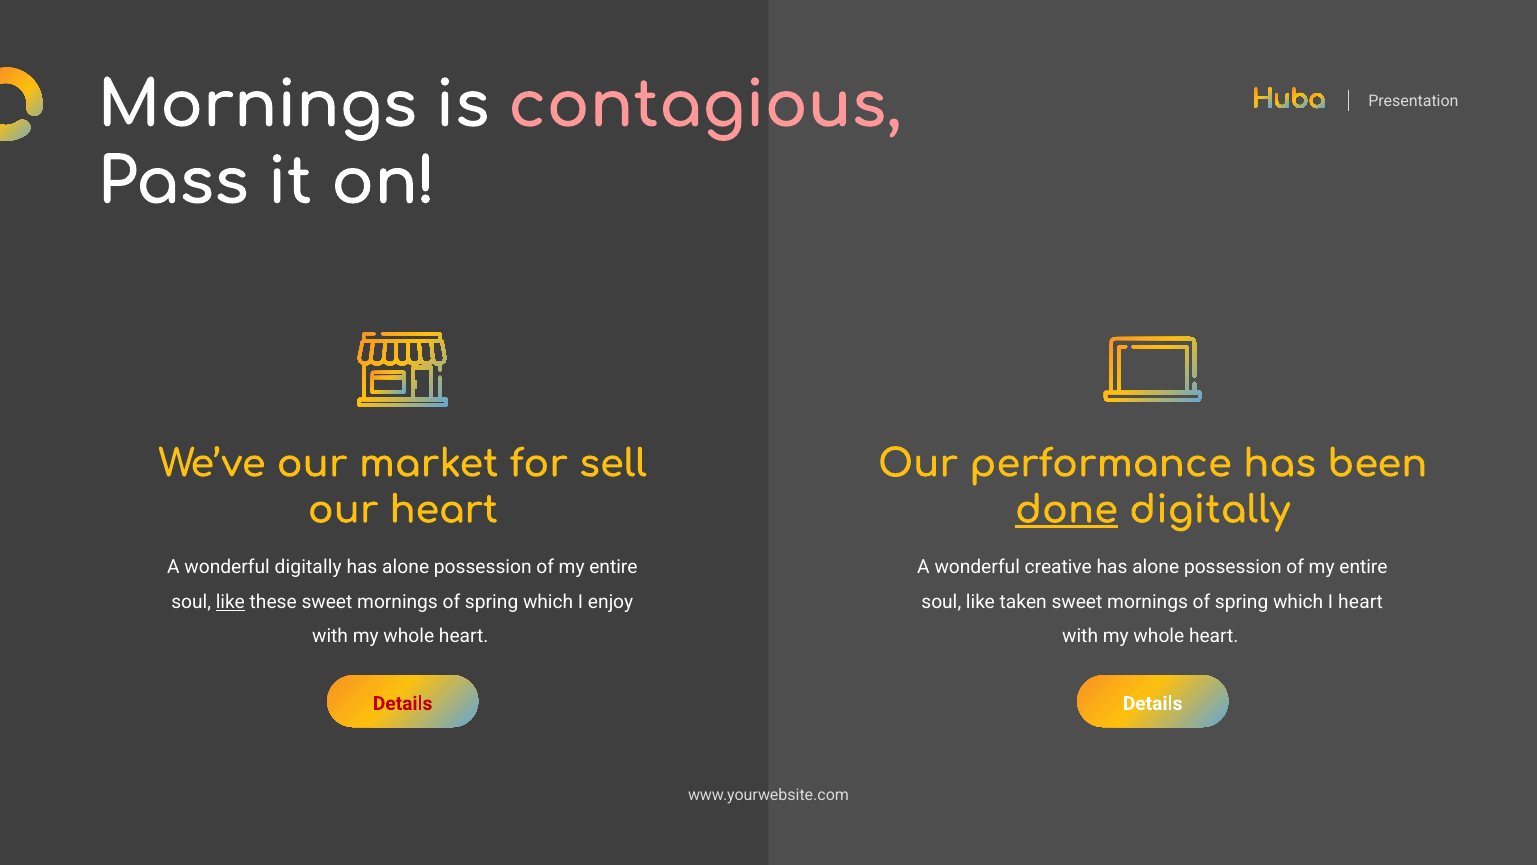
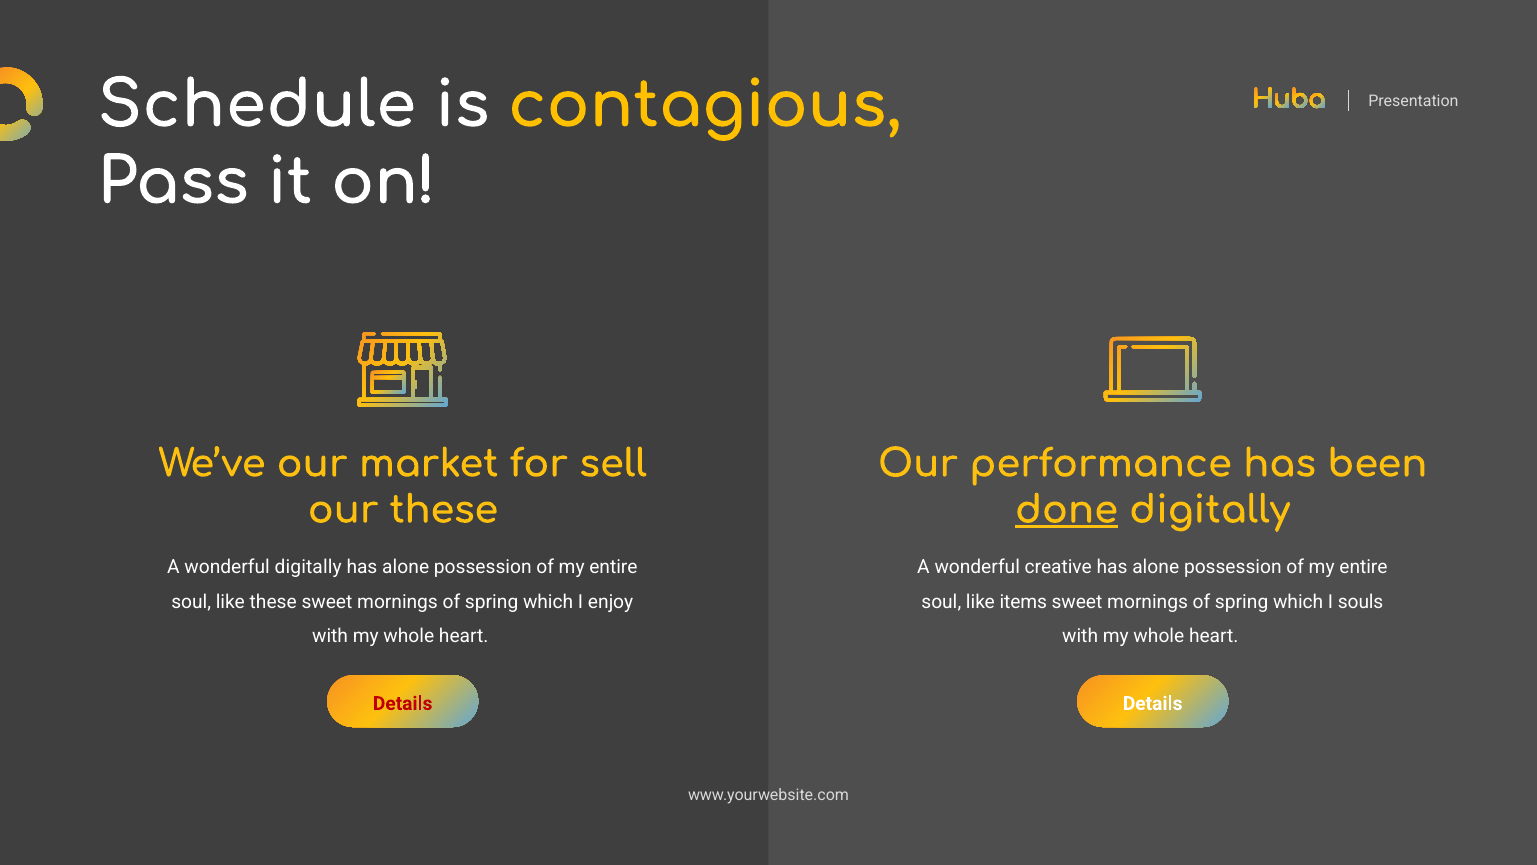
Mornings at (257, 105): Mornings -> Schedule
contagious colour: pink -> yellow
our heart: heart -> these
like at (230, 602) underline: present -> none
taken: taken -> items
I heart: heart -> souls
